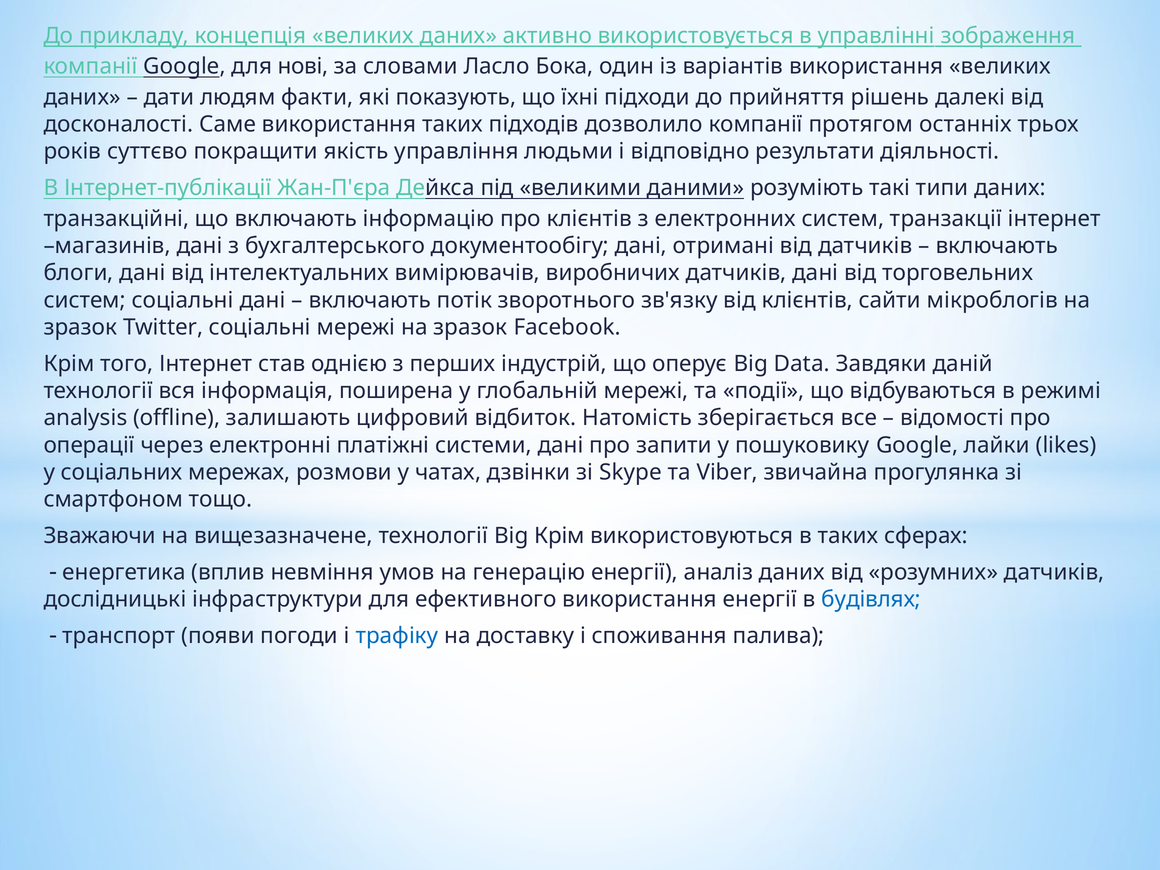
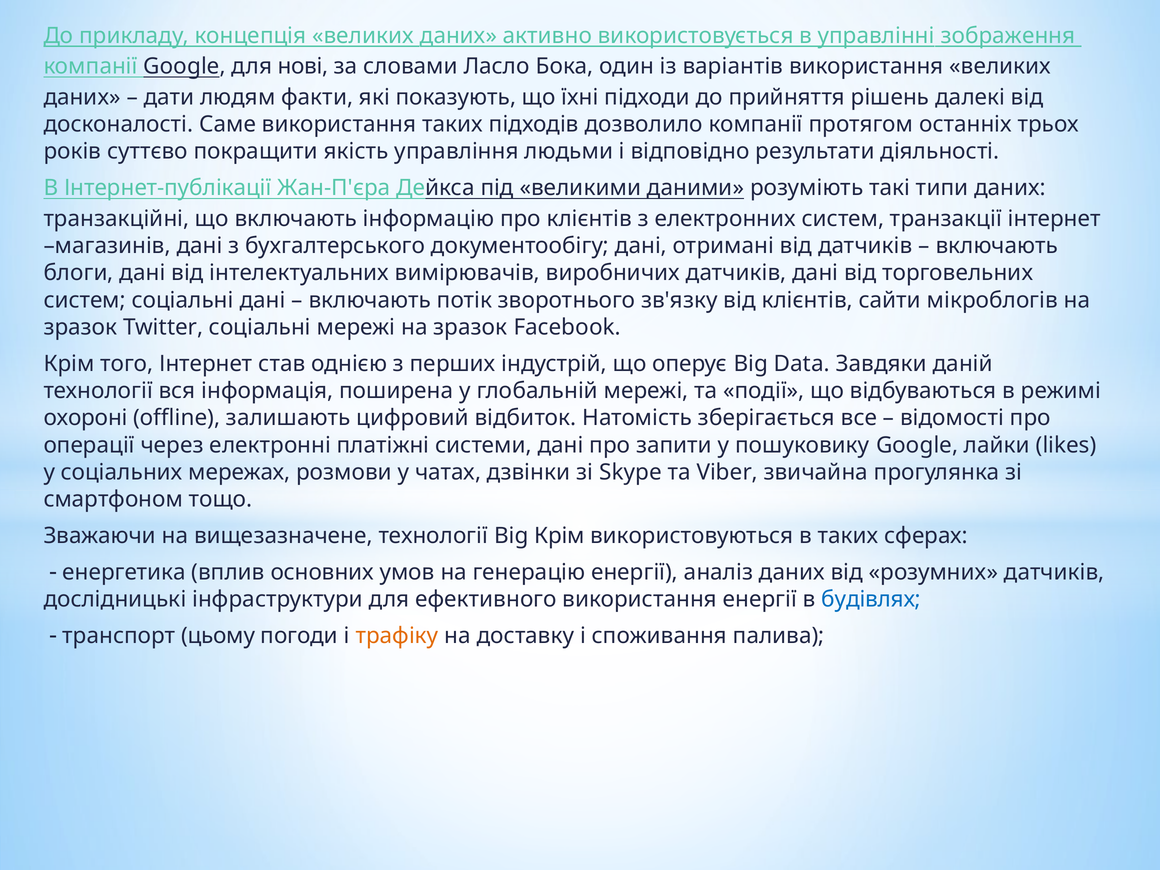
analysis: analysis -> охороні
невміння: невміння -> основних
появи: появи -> цьому
трафіку colour: blue -> orange
